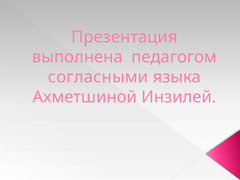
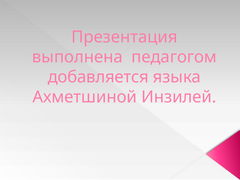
согласными: согласными -> добавляется
